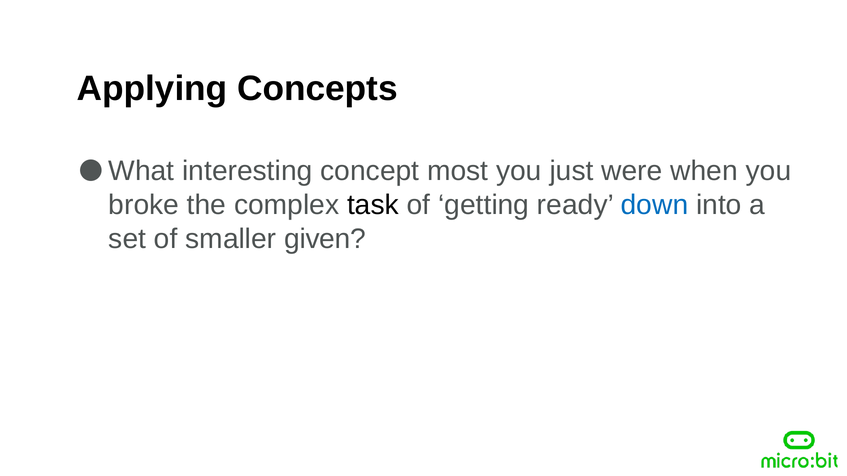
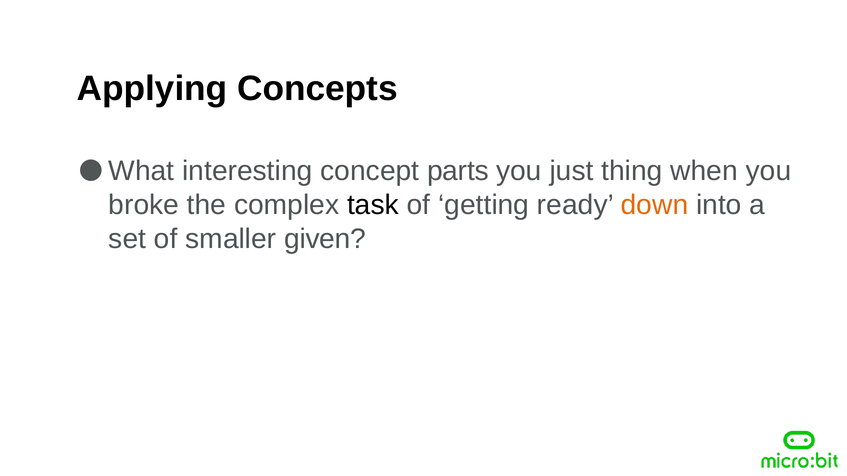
most: most -> parts
were: were -> thing
down colour: blue -> orange
